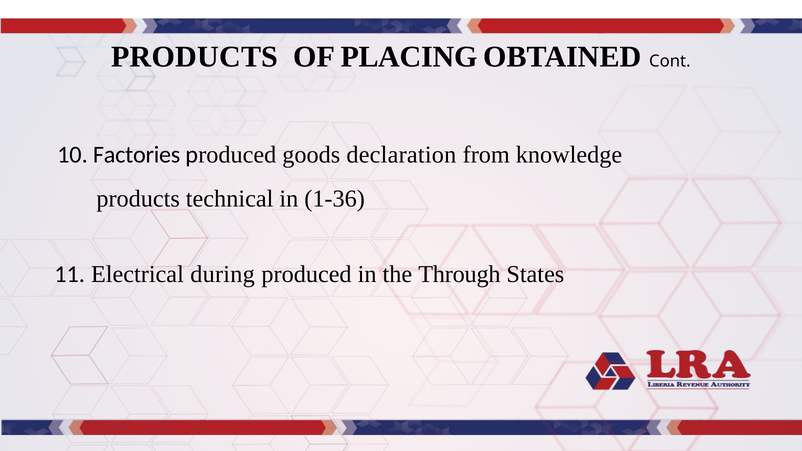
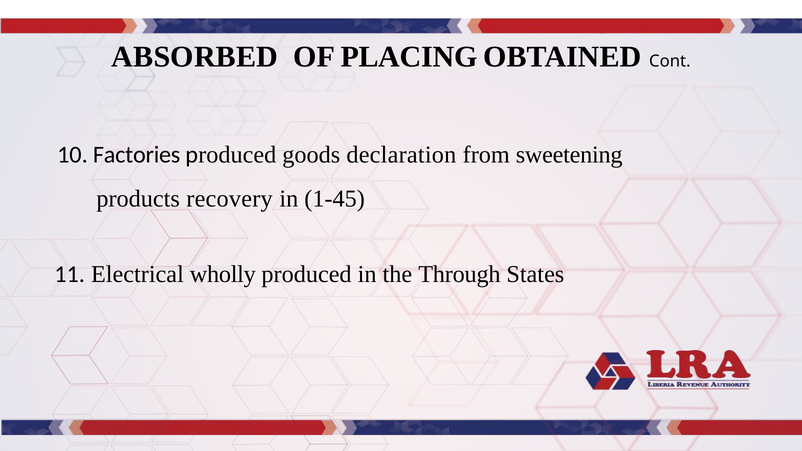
PRODUCTS at (195, 57): PRODUCTS -> ABSORBED
knowledge: knowledge -> sweetening
technical: technical -> recovery
1-36: 1-36 -> 1-45
during: during -> wholly
